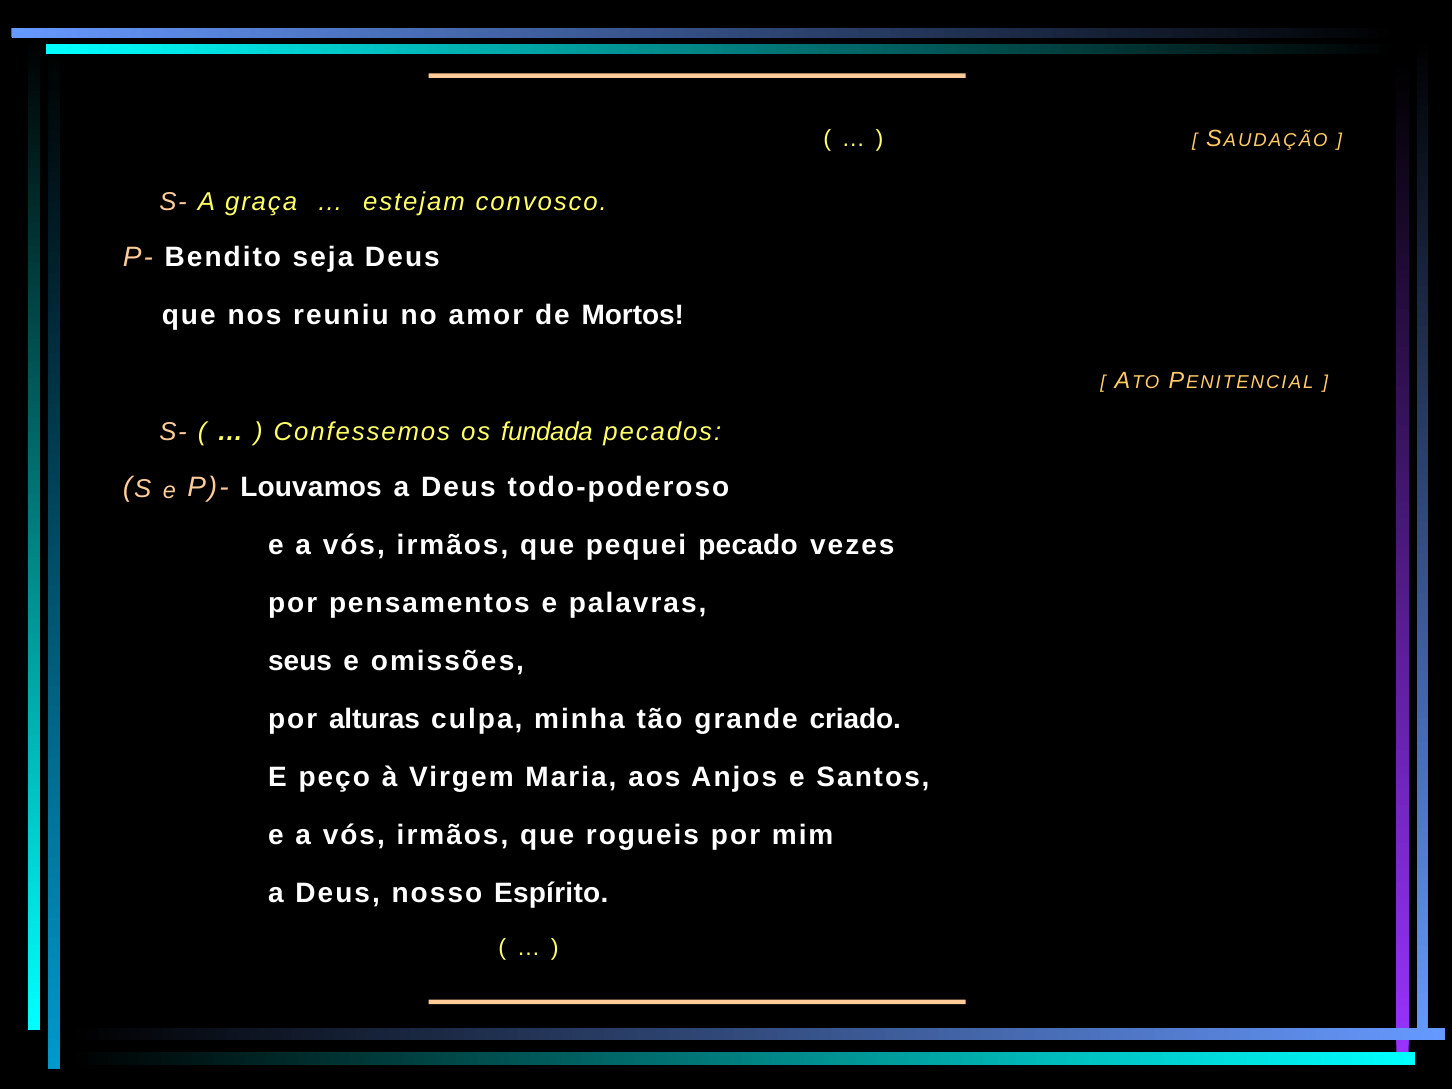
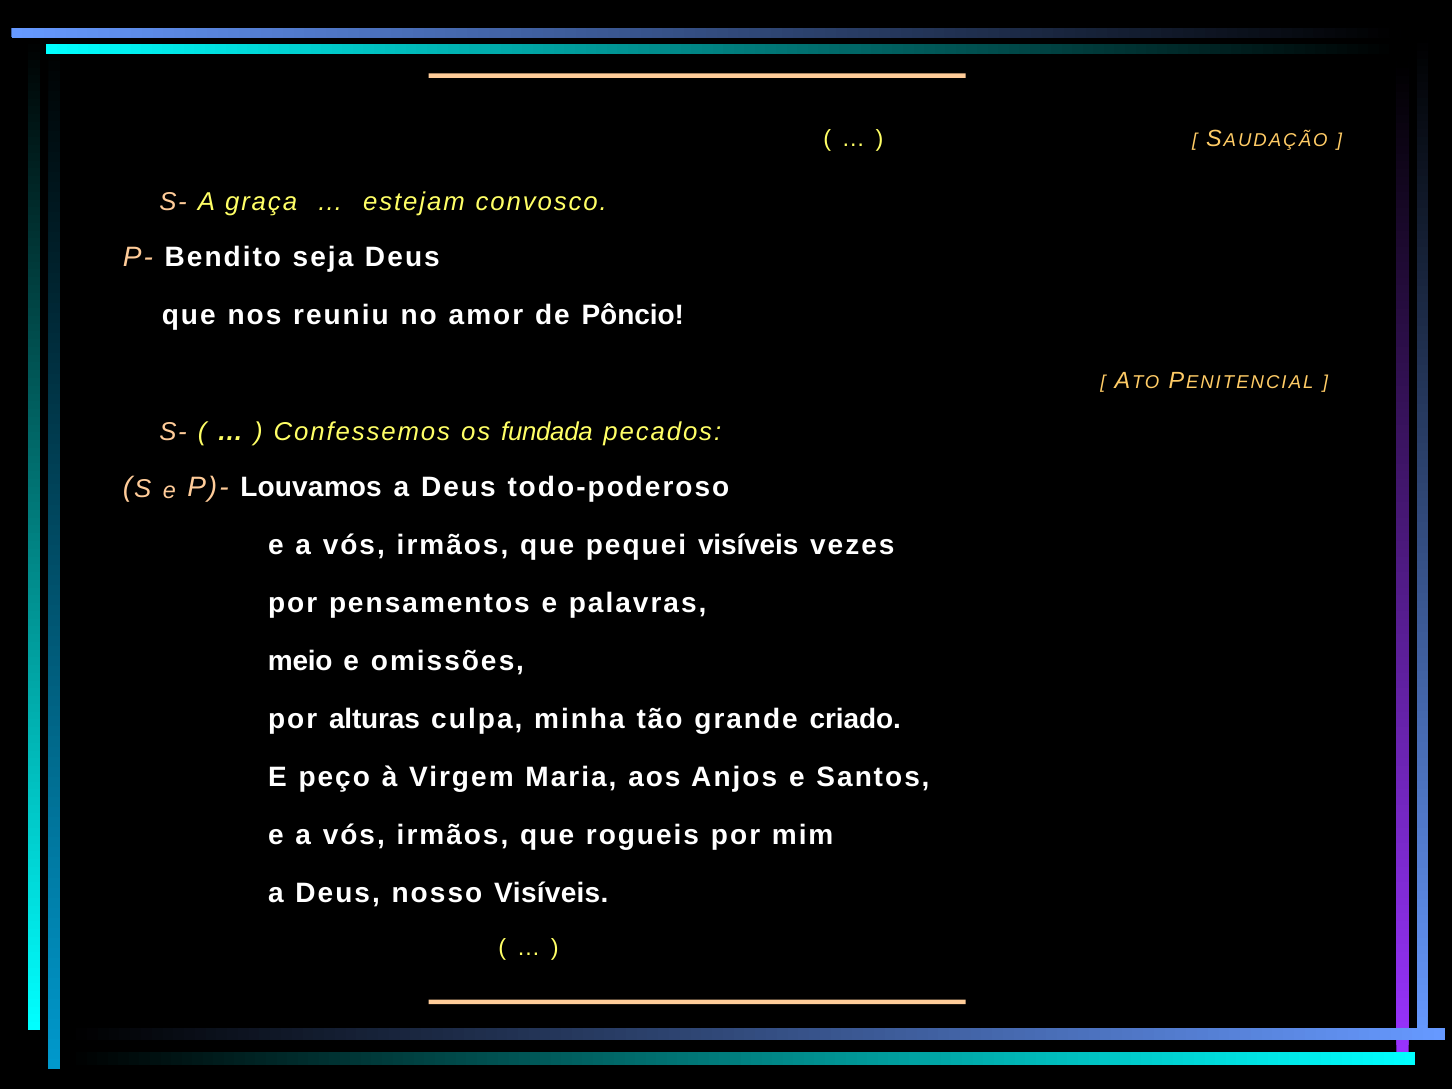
Mortos: Mortos -> Pôncio
pequei pecado: pecado -> visíveis
seus: seus -> meio
nosso Espírito: Espírito -> Visíveis
